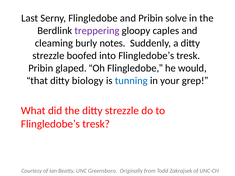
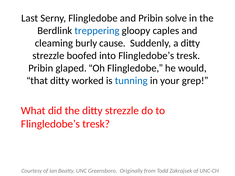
treppering colour: purple -> blue
notes: notes -> cause
biology: biology -> worked
